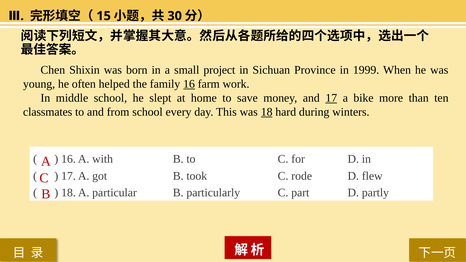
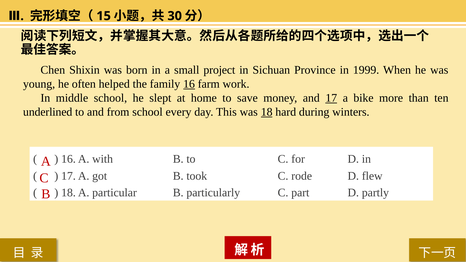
classmates: classmates -> underlined
